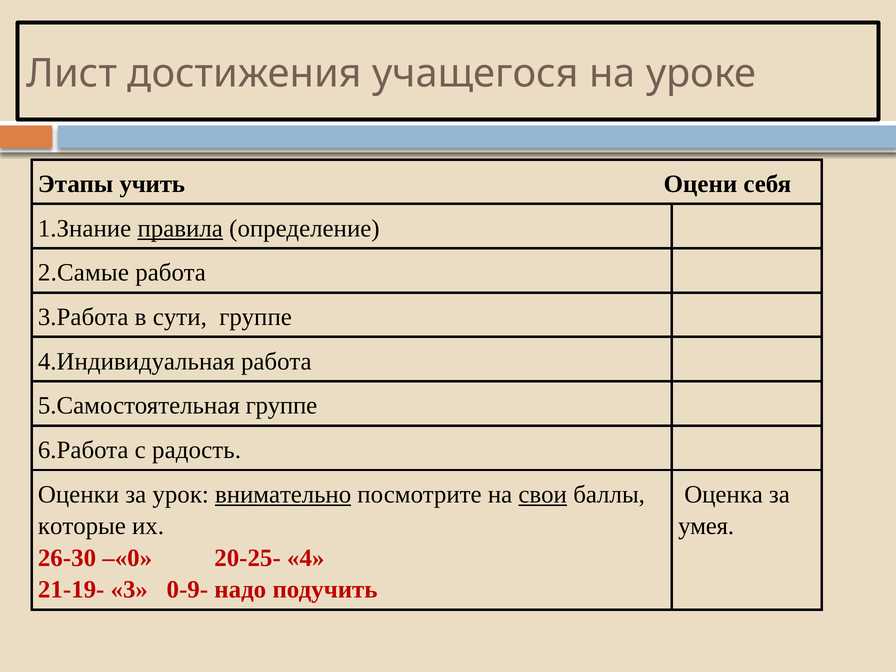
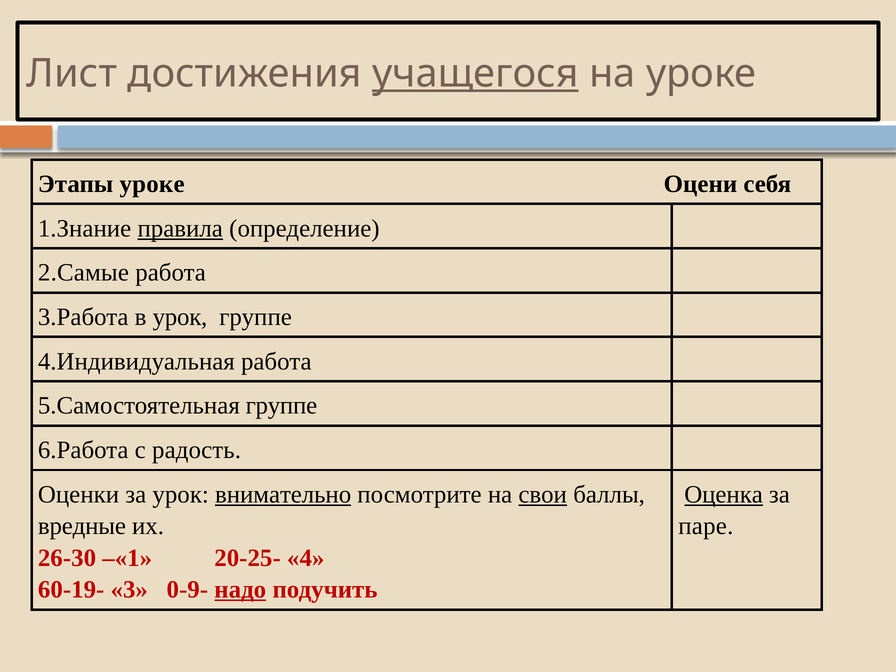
учащегося underline: none -> present
Этапы учить: учить -> уроке
в сути: сути -> урок
Оценка underline: none -> present
которые: которые -> вредные
умея: умея -> паре
–«0: –«0 -> –«1
21-19-: 21-19- -> 60-19-
надо underline: none -> present
